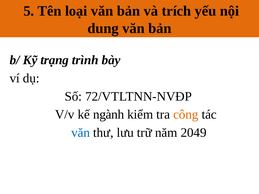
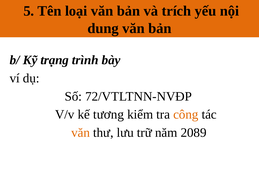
ngành: ngành -> tương
văn at (81, 133) colour: blue -> orange
2049: 2049 -> 2089
